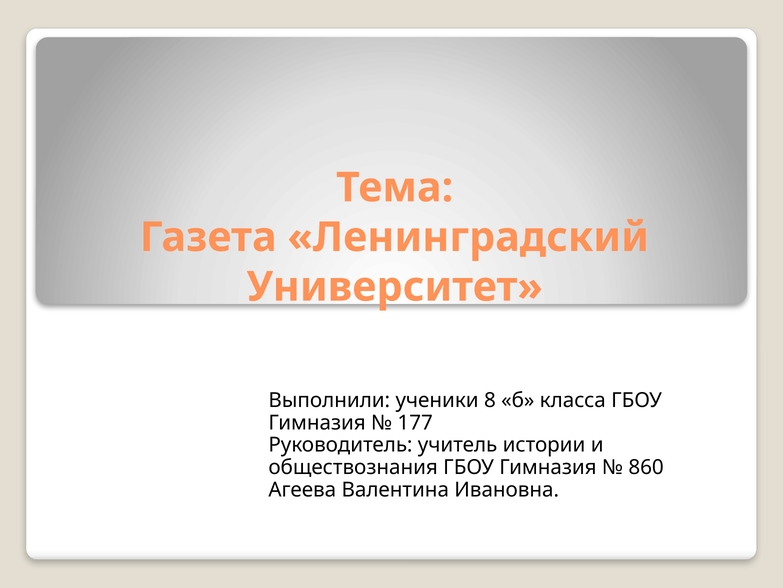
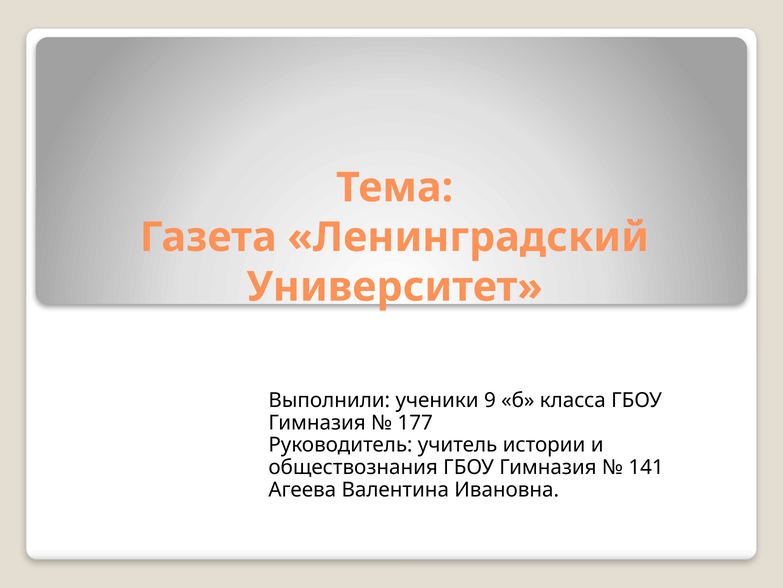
8: 8 -> 9
860: 860 -> 141
